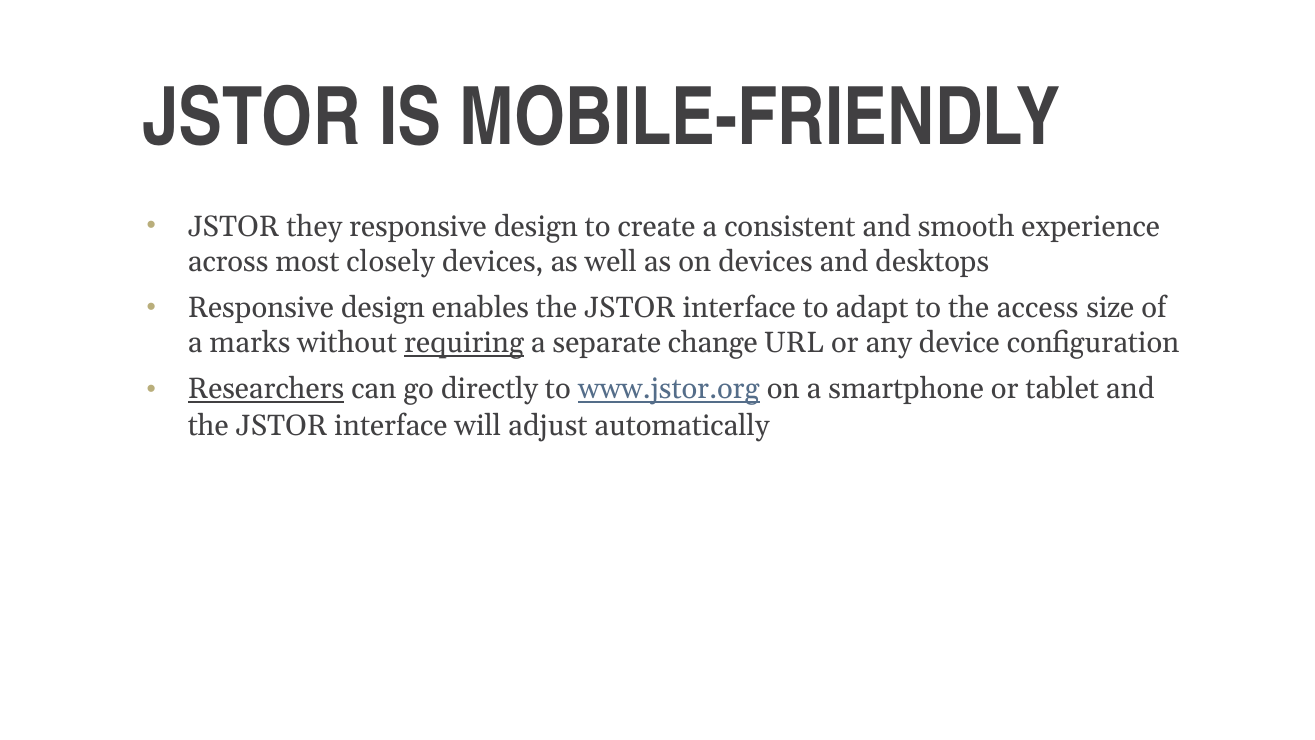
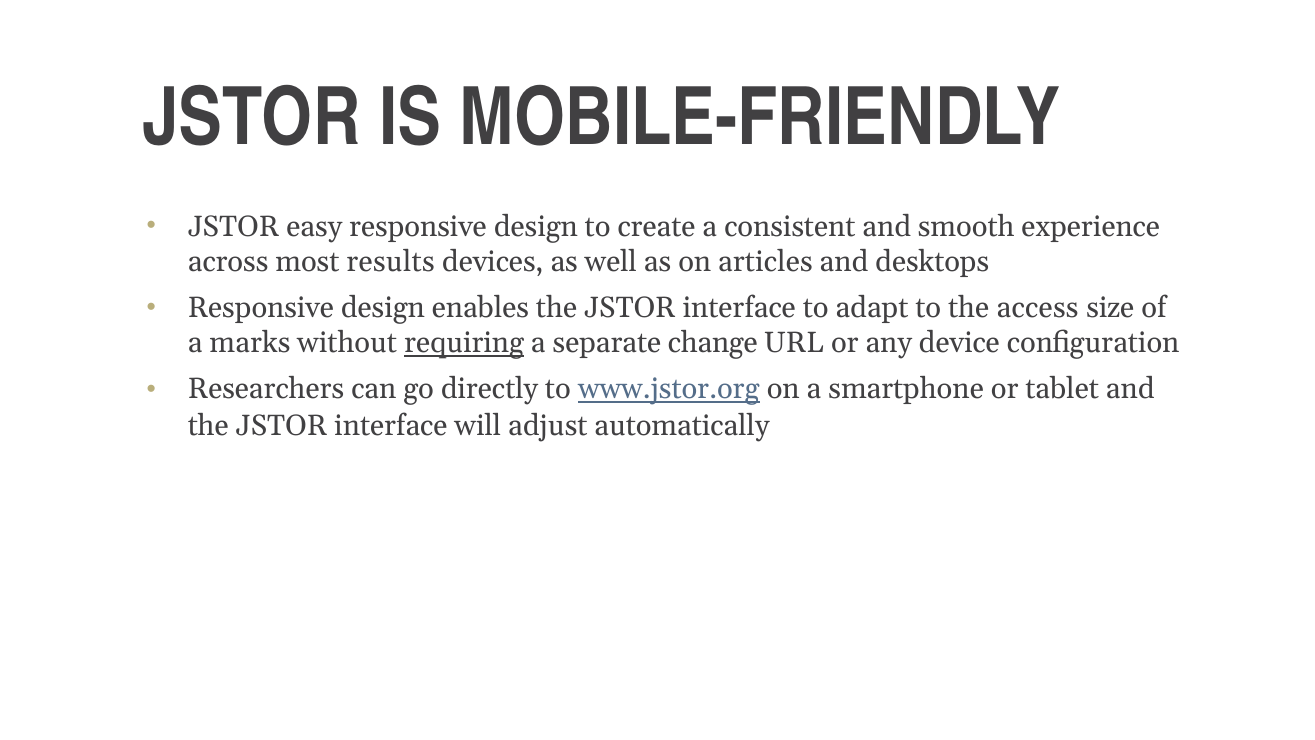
they: they -> easy
closely: closely -> results
on devices: devices -> articles
Researchers underline: present -> none
